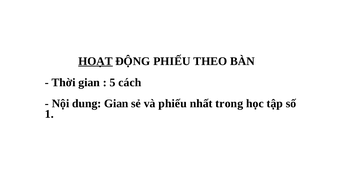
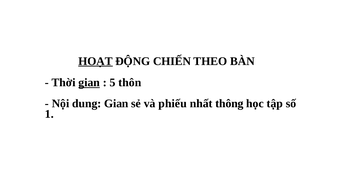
ĐỘNG PHIẾU: PHIẾU -> CHIẾN
gian at (89, 83) underline: none -> present
cách: cách -> thôn
trong: trong -> thông
